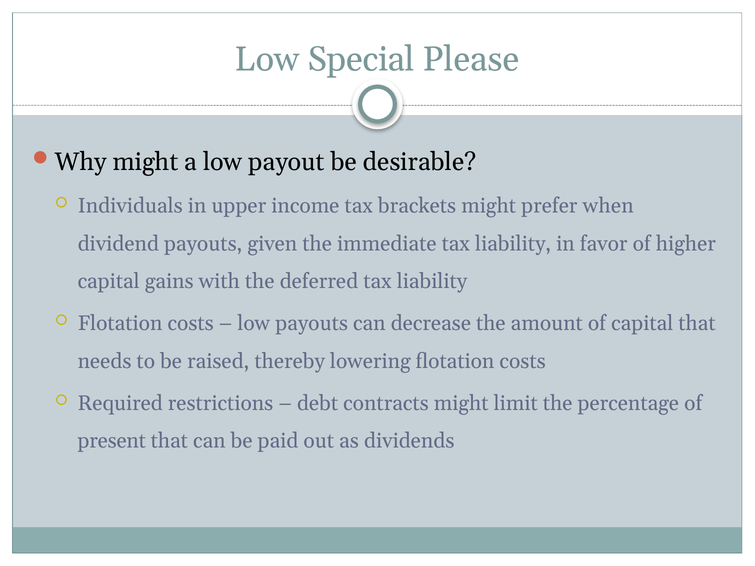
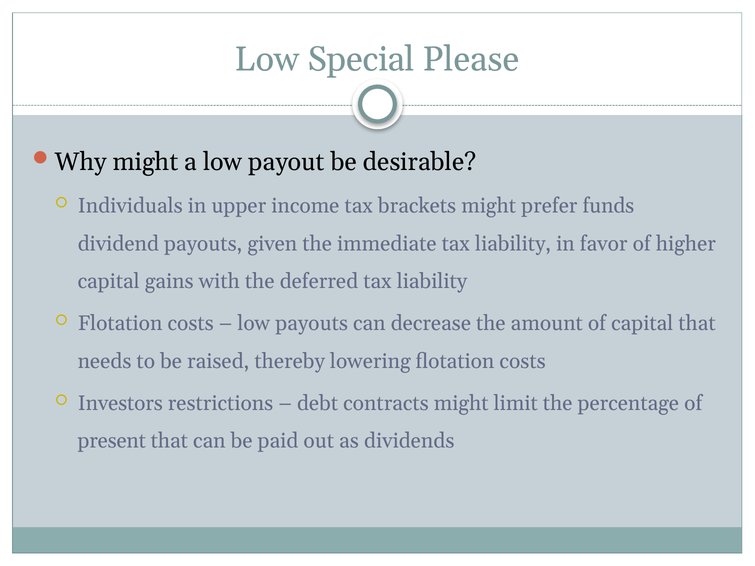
when: when -> funds
Required: Required -> Investors
